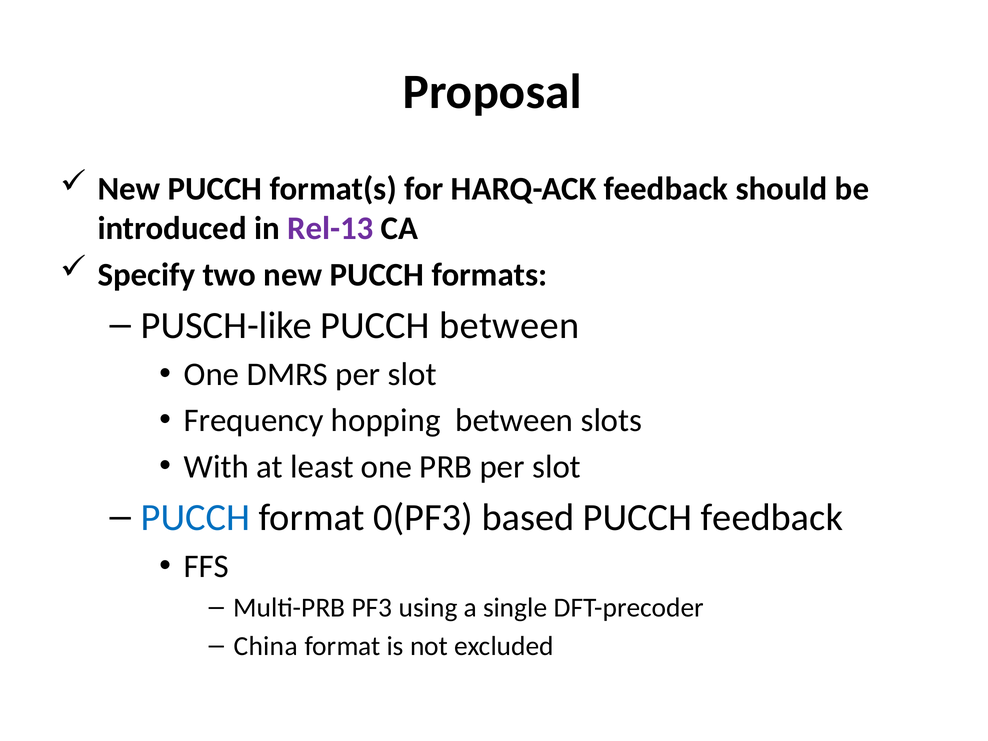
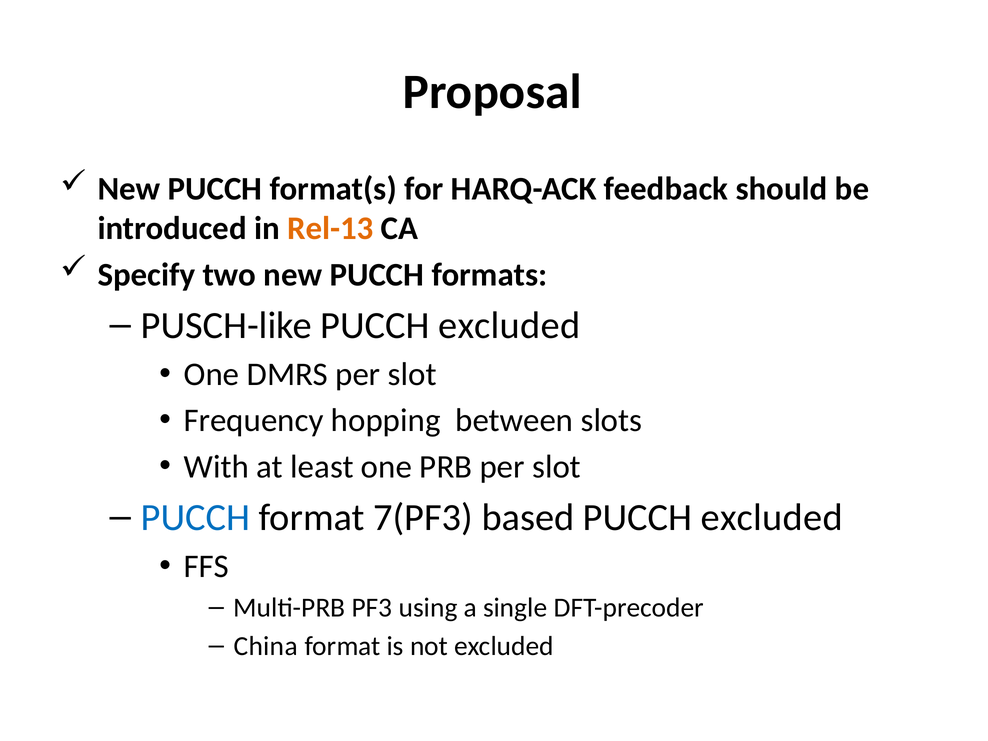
Rel-13 colour: purple -> orange
PUSCH-like PUCCH between: between -> excluded
0(PF3: 0(PF3 -> 7(PF3
based PUCCH feedback: feedback -> excluded
